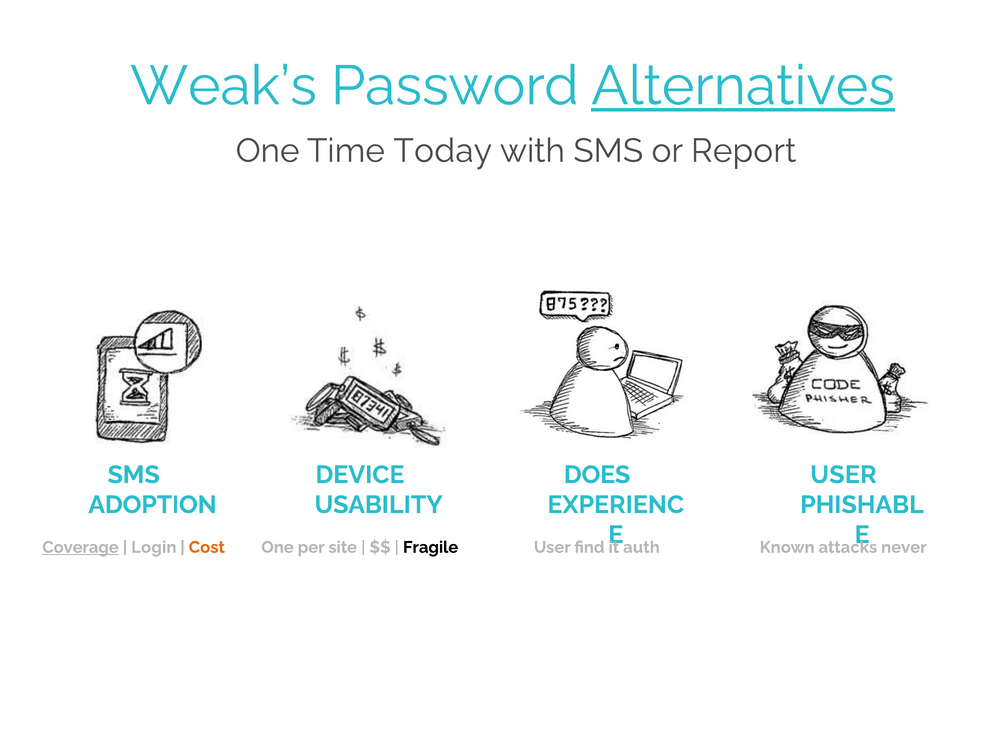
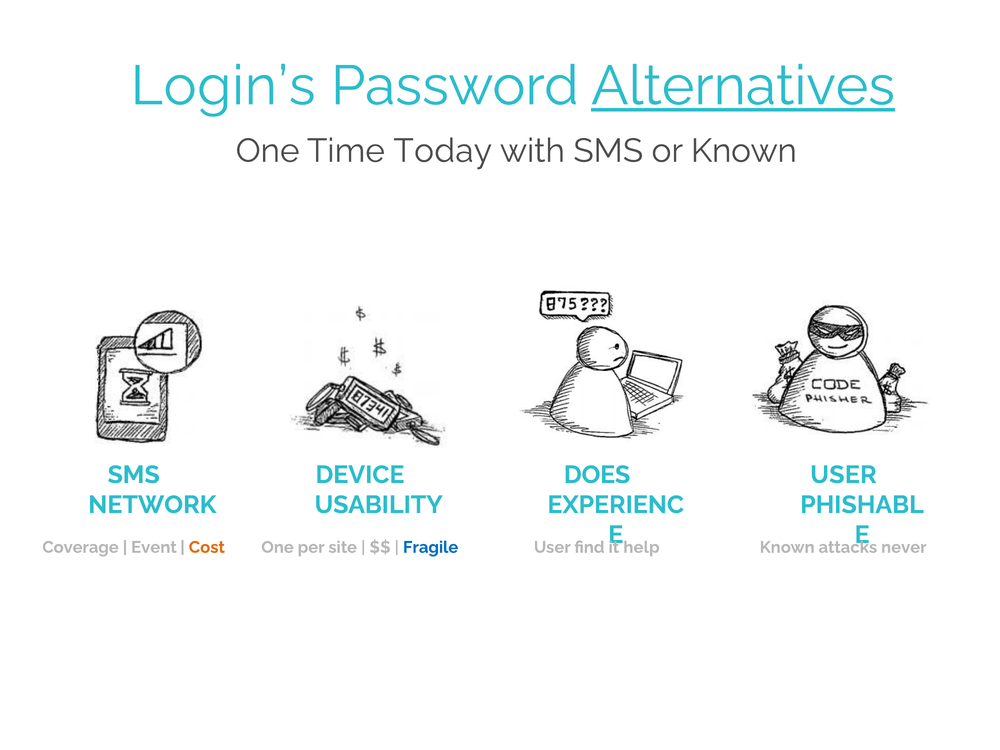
Weak’s: Weak’s -> Login’s
or Report: Report -> Known
ADOPTION: ADOPTION -> NETWORK
Coverage underline: present -> none
Login: Login -> Event
Fragile colour: black -> blue
auth: auth -> help
